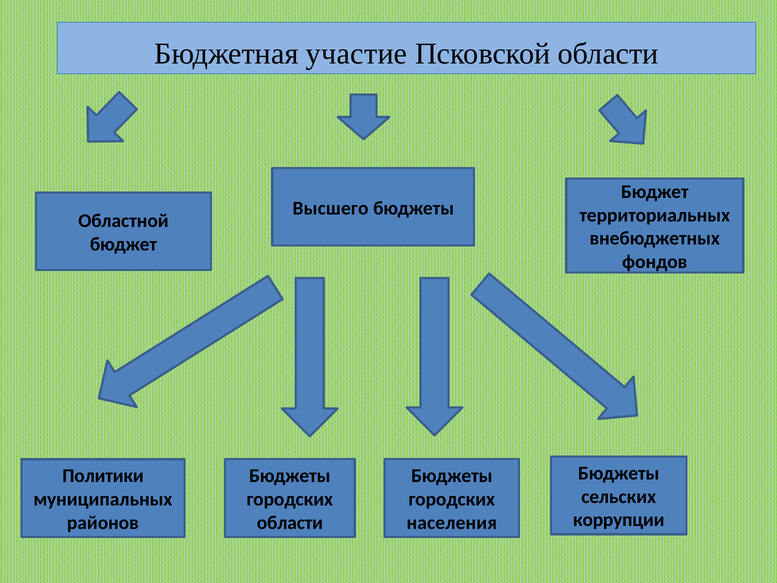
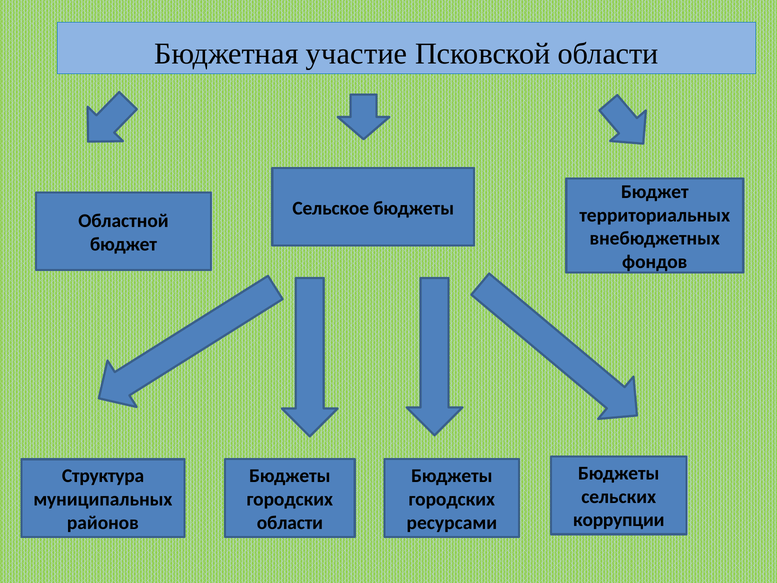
Высшего: Высшего -> Сельское
Политики: Политики -> Структура
населения: населения -> ресурсами
